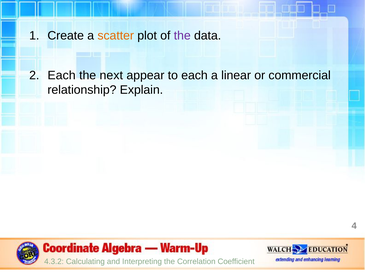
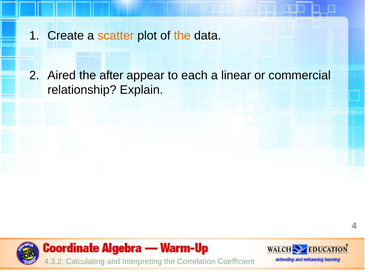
the at (182, 36) colour: purple -> orange
Each at (62, 75): Each -> Aired
next: next -> after
